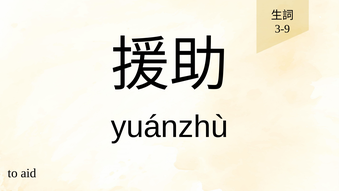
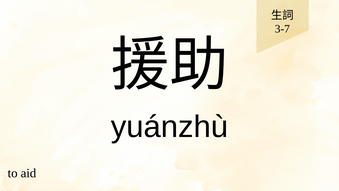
3-9: 3-9 -> 3-7
